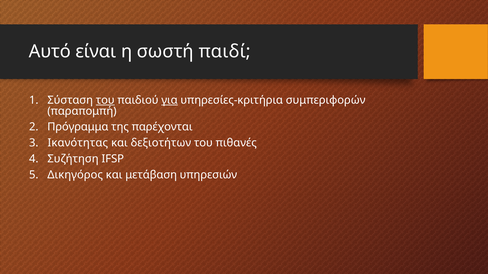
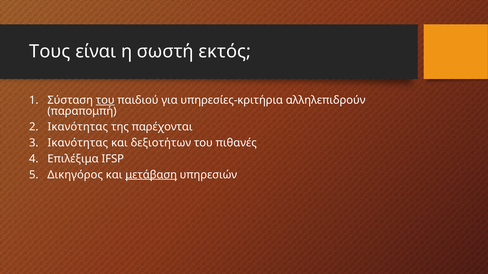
Αυτό: Αυτό -> Τους
παιδί: παιδί -> εκτός
για underline: present -> none
συμπεριφορών: συμπεριφορών -> αλληλεπιδρούν
Πρόγραμμα at (78, 127): Πρόγραμμα -> Ικανότητας
Συζήτηση: Συζήτηση -> Επιλέξιμα
μετάβαση underline: none -> present
